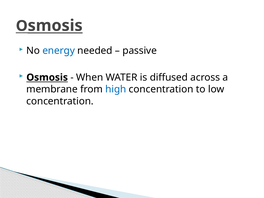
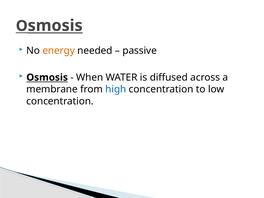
energy colour: blue -> orange
